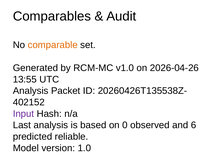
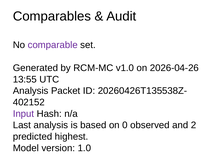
comparable colour: orange -> purple
6: 6 -> 2
reliable: reliable -> highest
